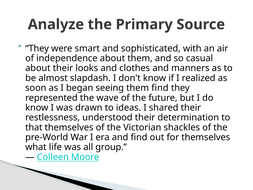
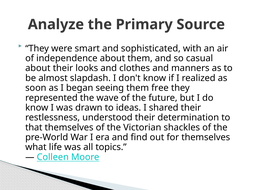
them find: find -> free
group: group -> topics
